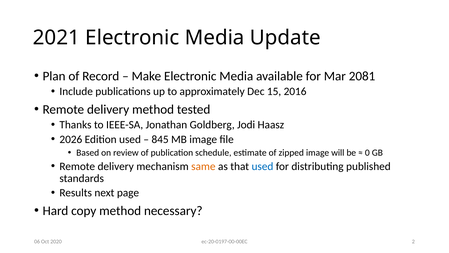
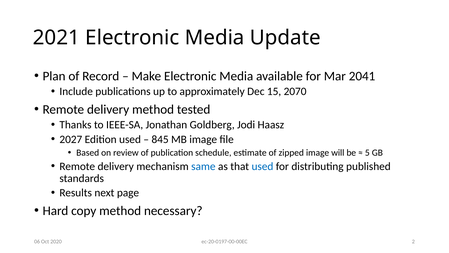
2081: 2081 -> 2041
2016: 2016 -> 2070
2026: 2026 -> 2027
0: 0 -> 5
same colour: orange -> blue
